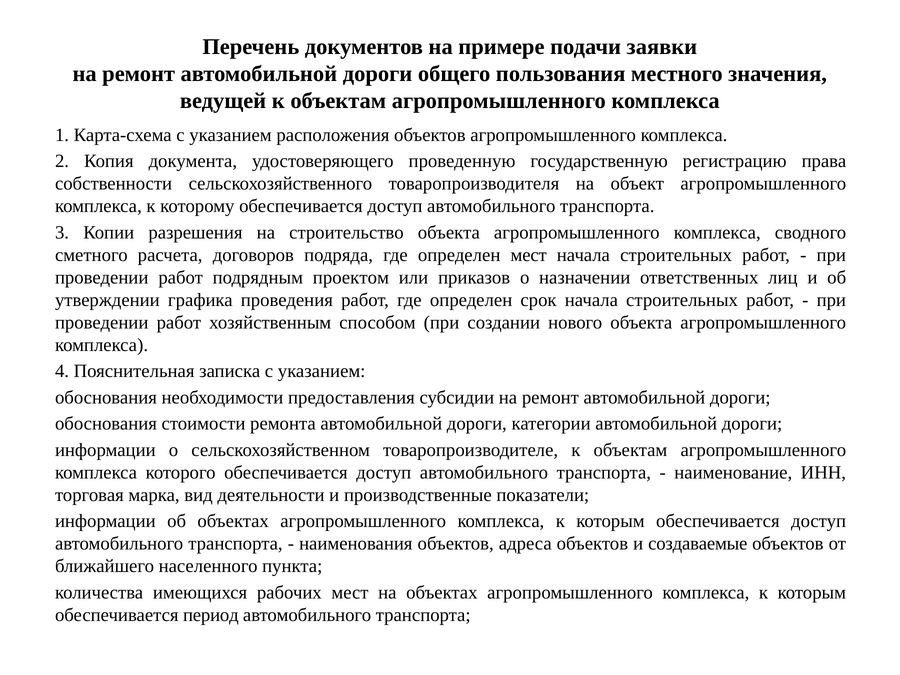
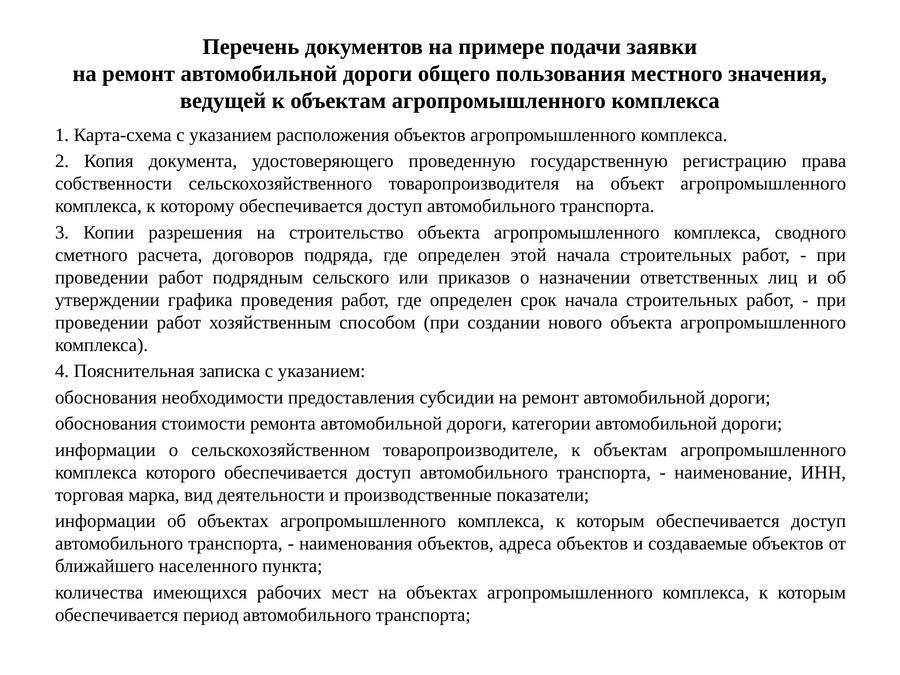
определен мест: мест -> этой
проектом: проектом -> сельского
